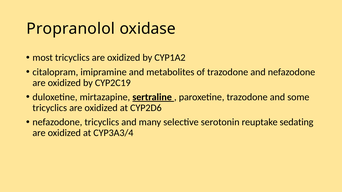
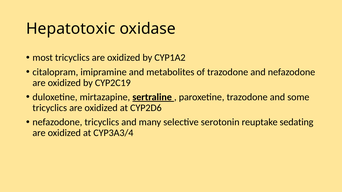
Propranolol: Propranolol -> Hepatotoxic
